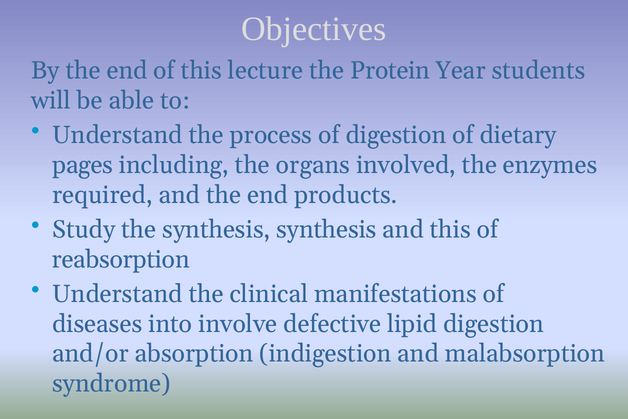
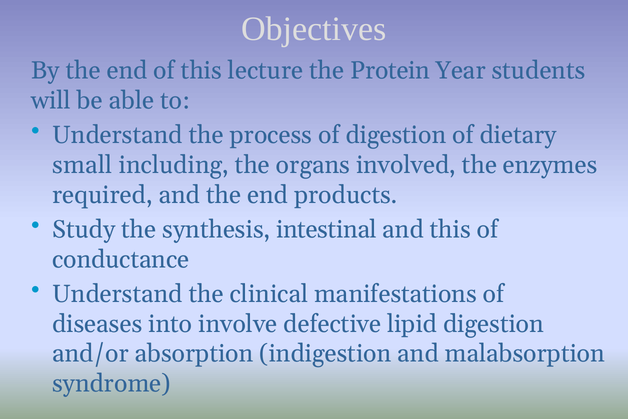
pages: pages -> small
synthesis synthesis: synthesis -> intestinal
reabsorption: reabsorption -> conductance
